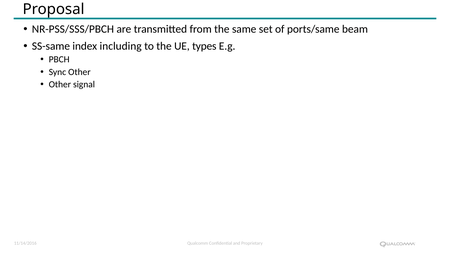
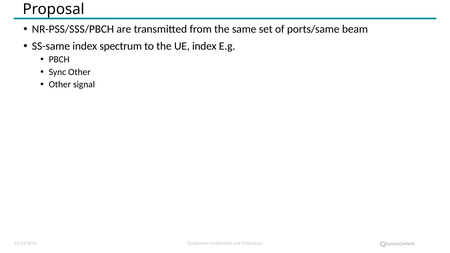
including: including -> spectrum
UE types: types -> index
